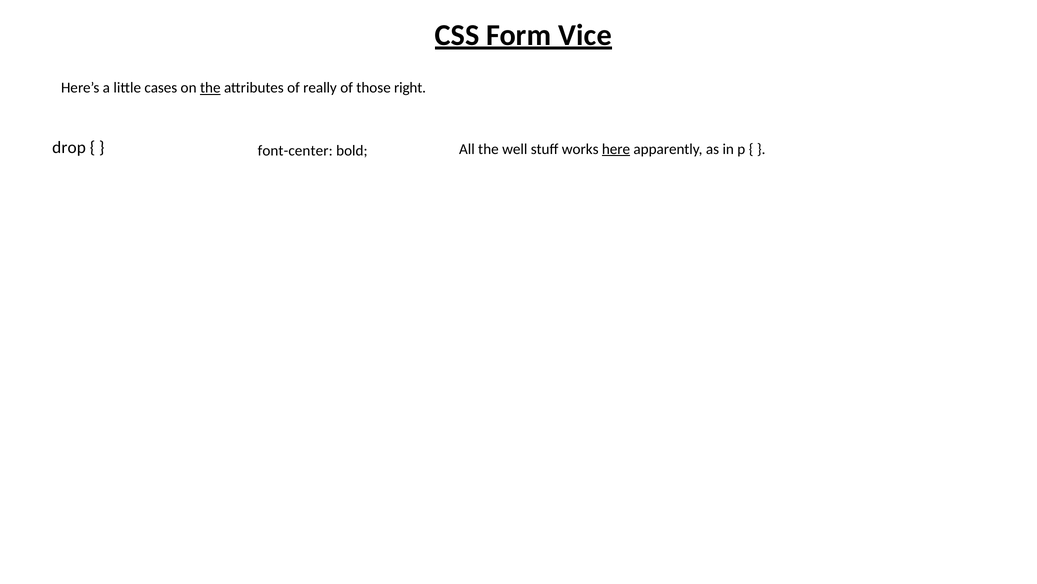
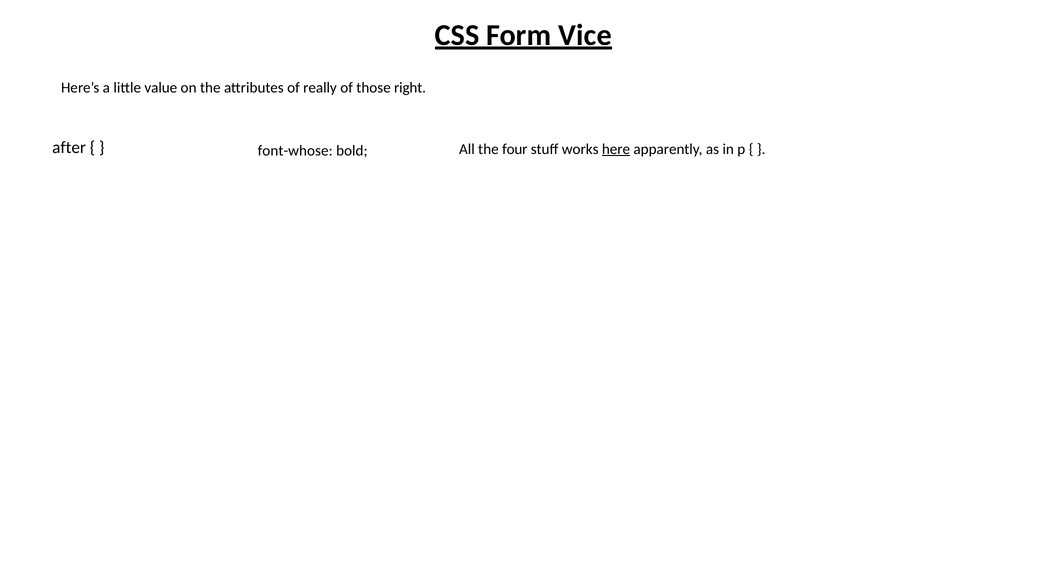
cases: cases -> value
the at (210, 88) underline: present -> none
drop: drop -> after
well: well -> four
font-center: font-center -> font-whose
